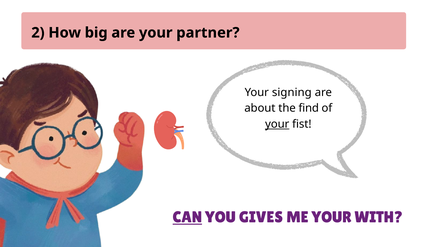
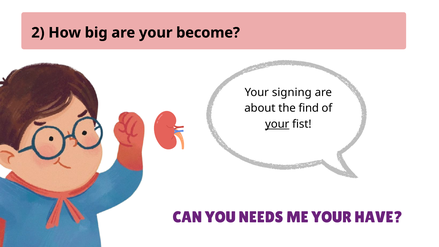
partner: partner -> become
CAN underline: present -> none
GIVES: GIVES -> NEEDS
WITH: WITH -> HAVE
